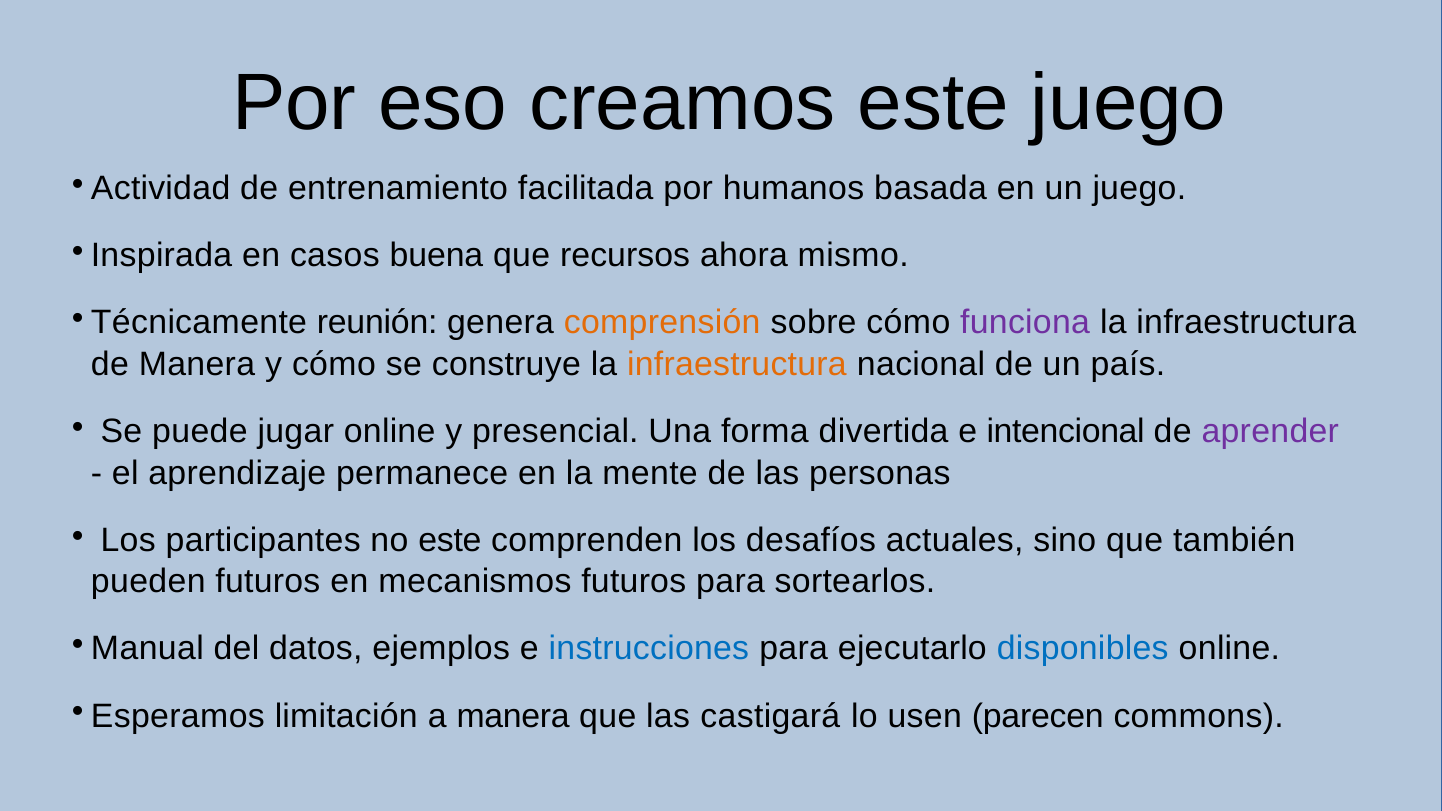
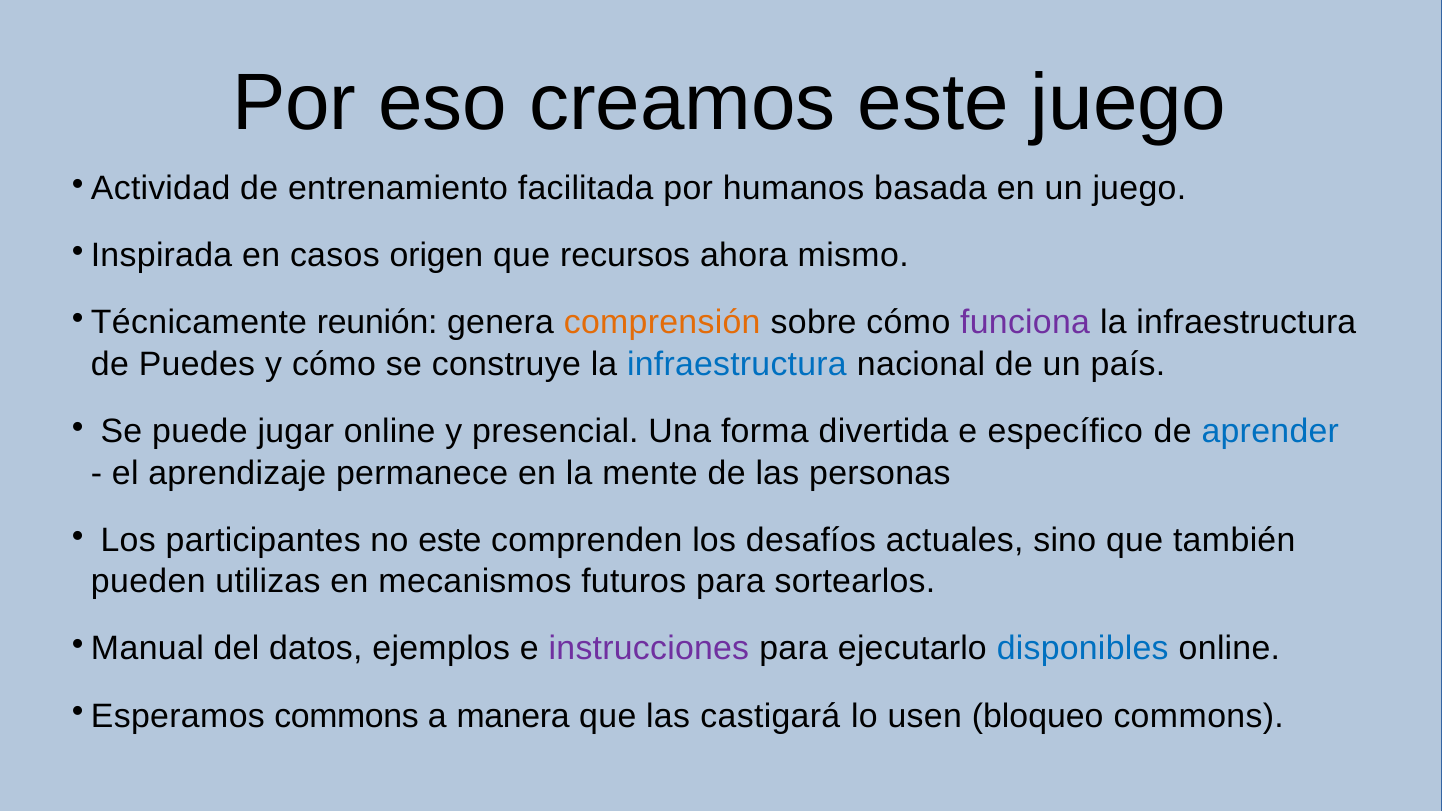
buena: buena -> origen
de Manera: Manera -> Puedes
infraestructura at (737, 364) colour: orange -> blue
intencional: intencional -> específico
aprender colour: purple -> blue
pueden futuros: futuros -> utilizas
instrucciones colour: blue -> purple
Esperamos limitación: limitación -> commons
parecen: parecen -> bloqueo
